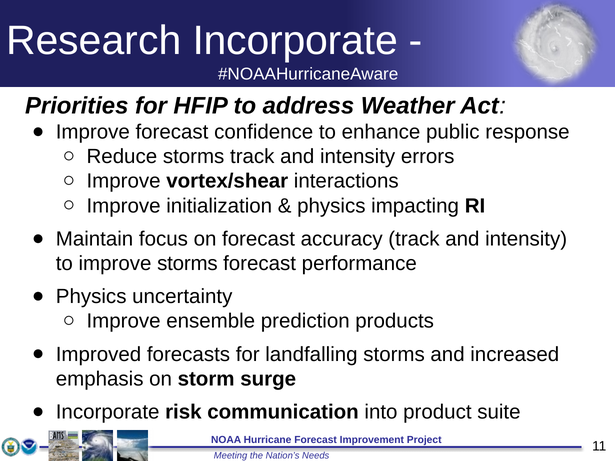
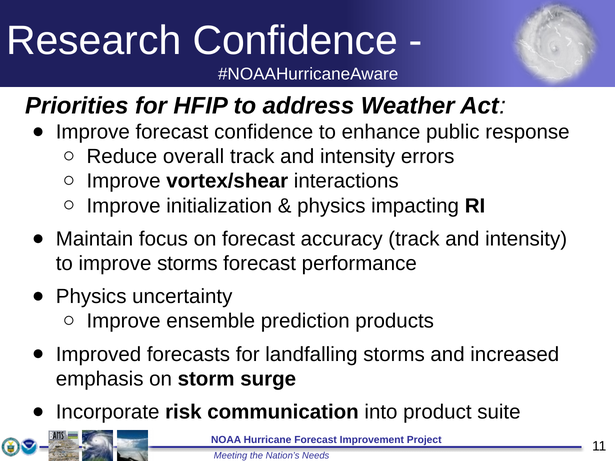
Research Incorporate: Incorporate -> Confidence
Reduce storms: storms -> overall
